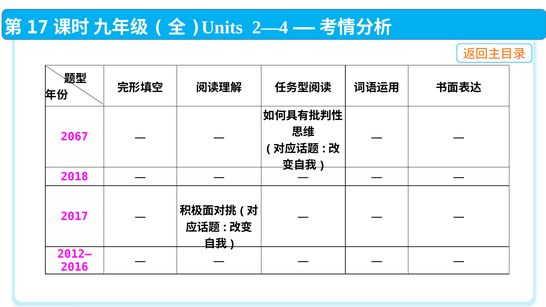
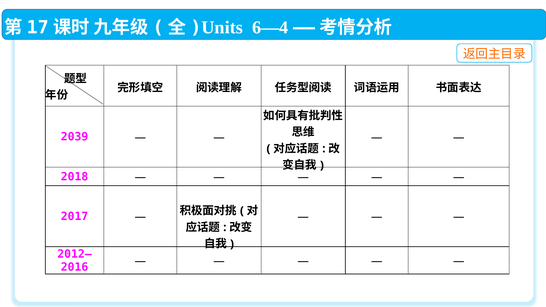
2—4: 2—4 -> 6—4
2067: 2067 -> 2039
